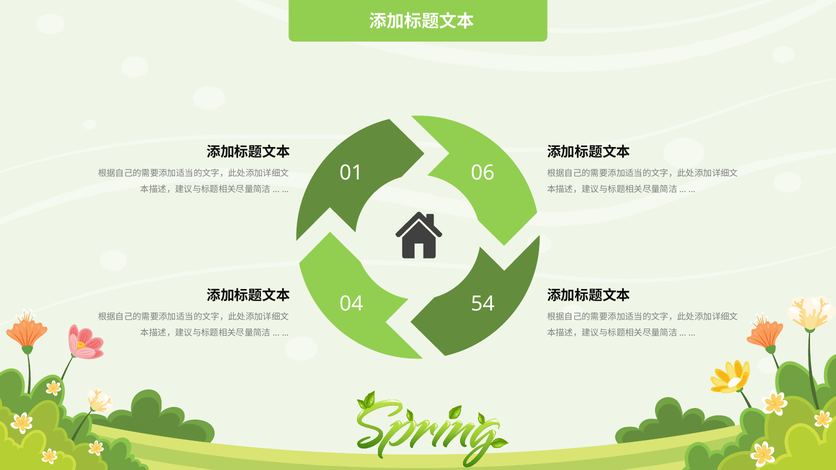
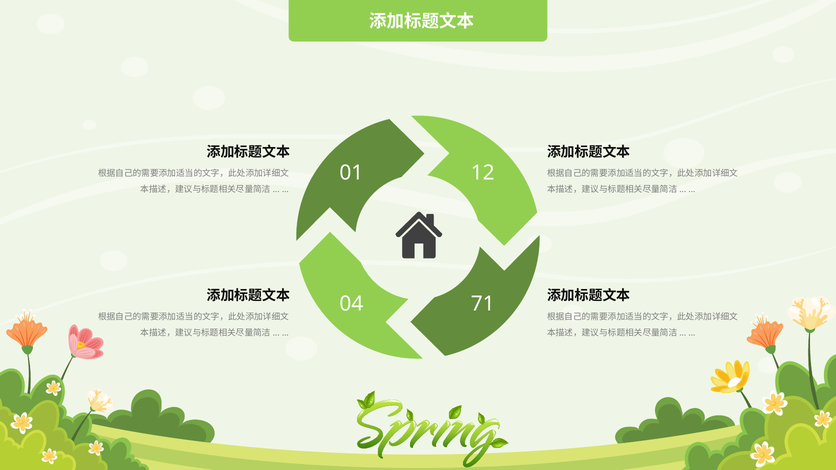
06: 06 -> 12
54: 54 -> 71
